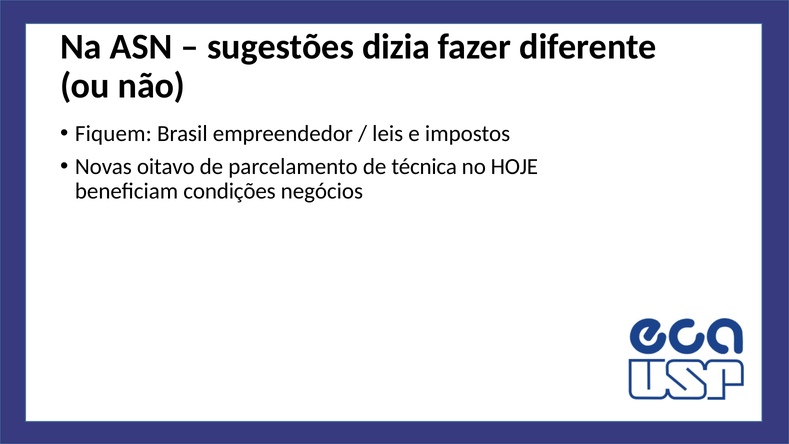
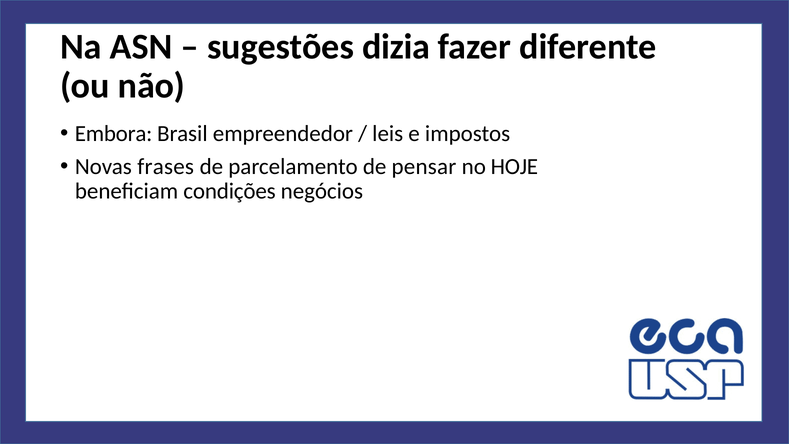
Fiquem: Fiquem -> Embora
oitavo: oitavo -> frases
técnica: técnica -> pensar
